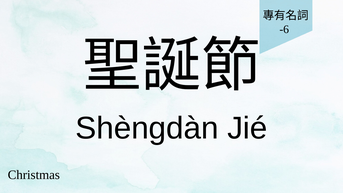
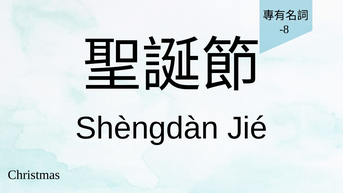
-6: -6 -> -8
